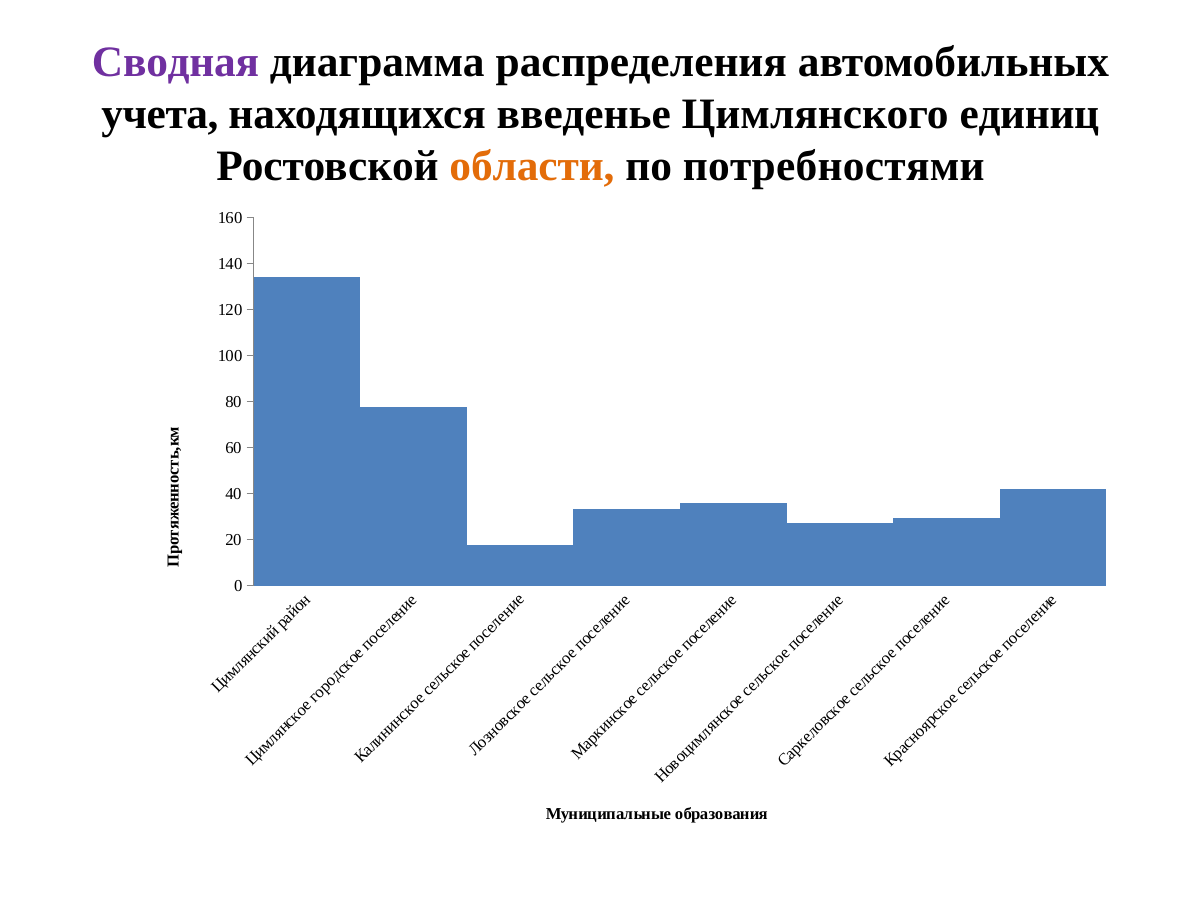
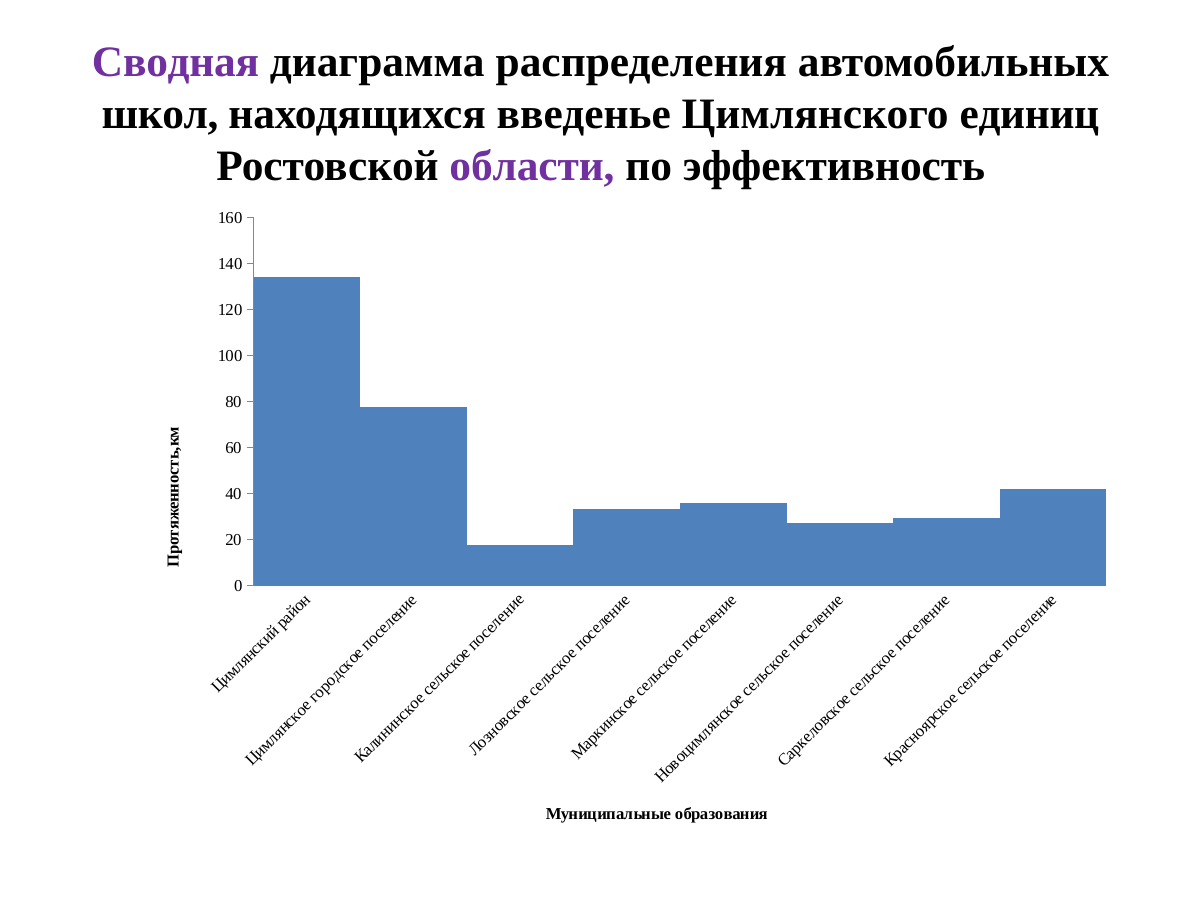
учета: учета -> школ
области colour: orange -> purple
потребностями: потребностями -> эффективность
